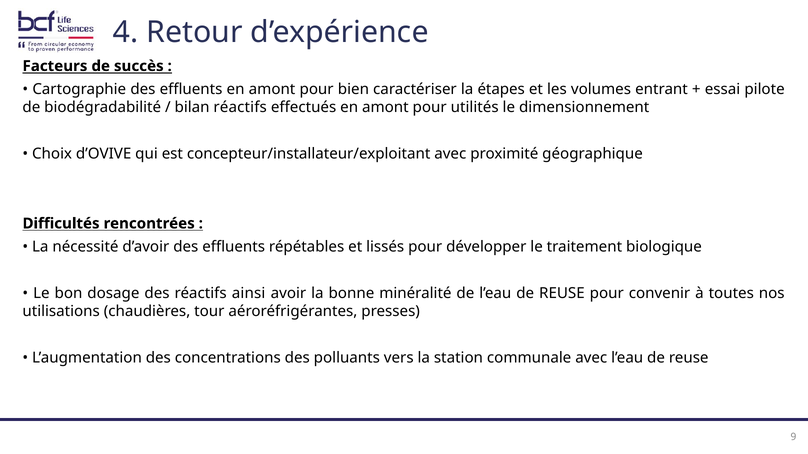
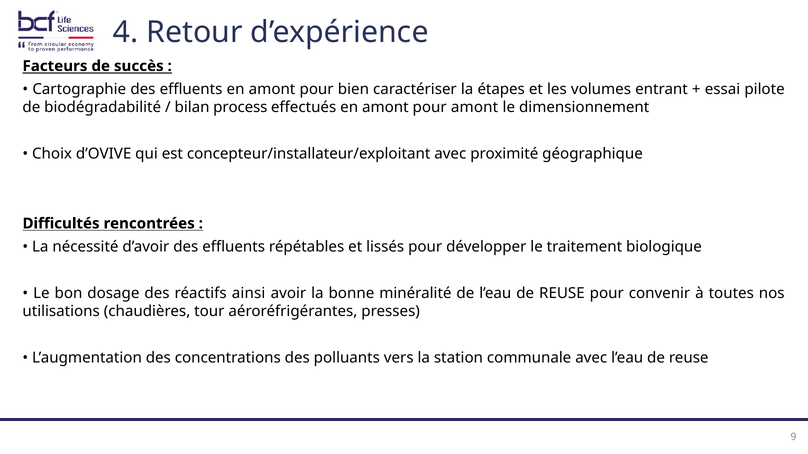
bilan réactifs: réactifs -> process
pour utilités: utilités -> amont
